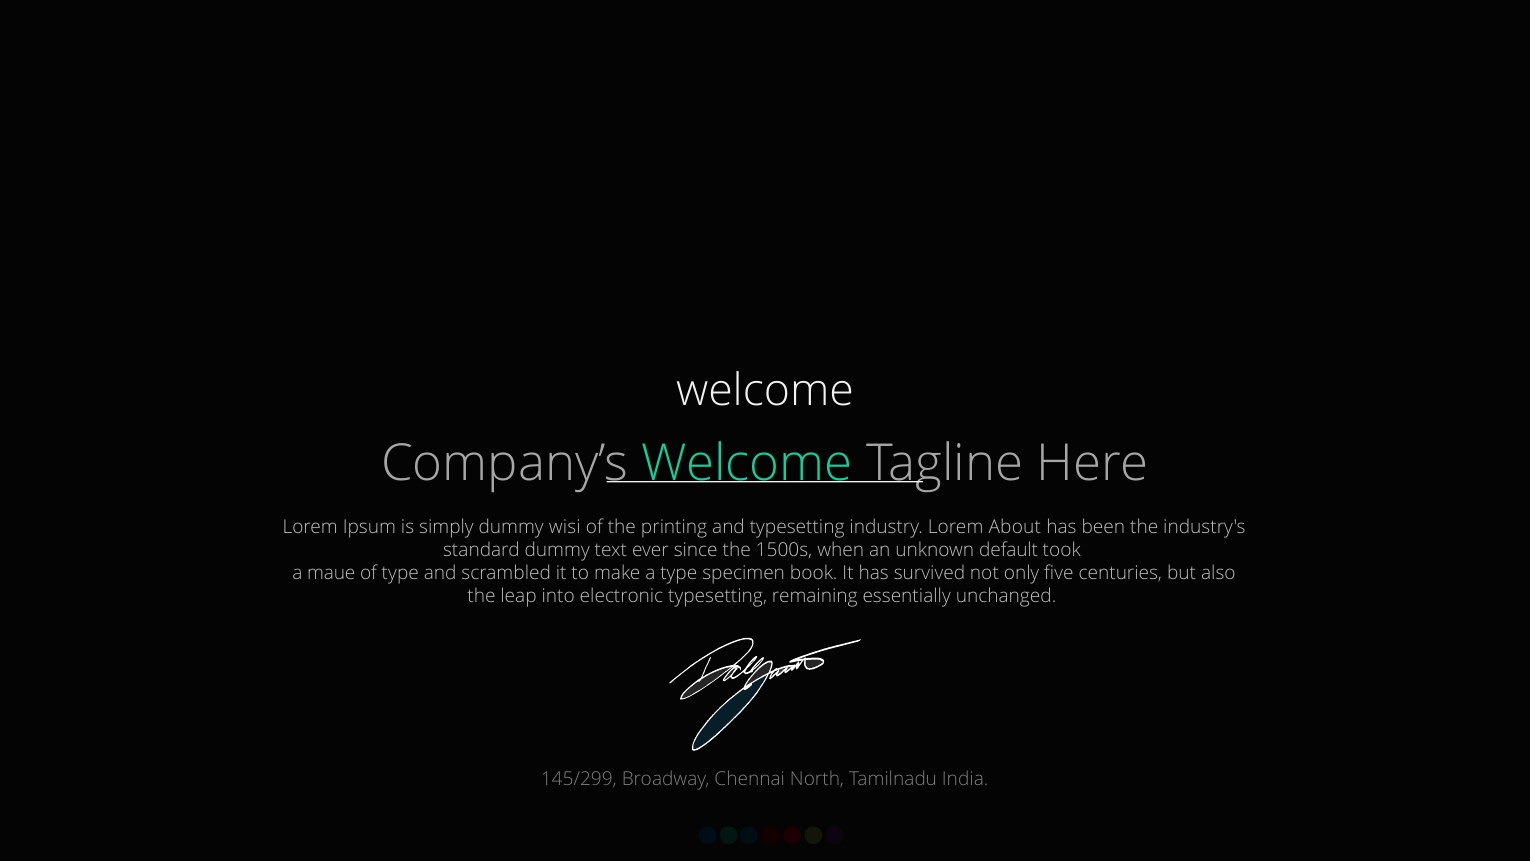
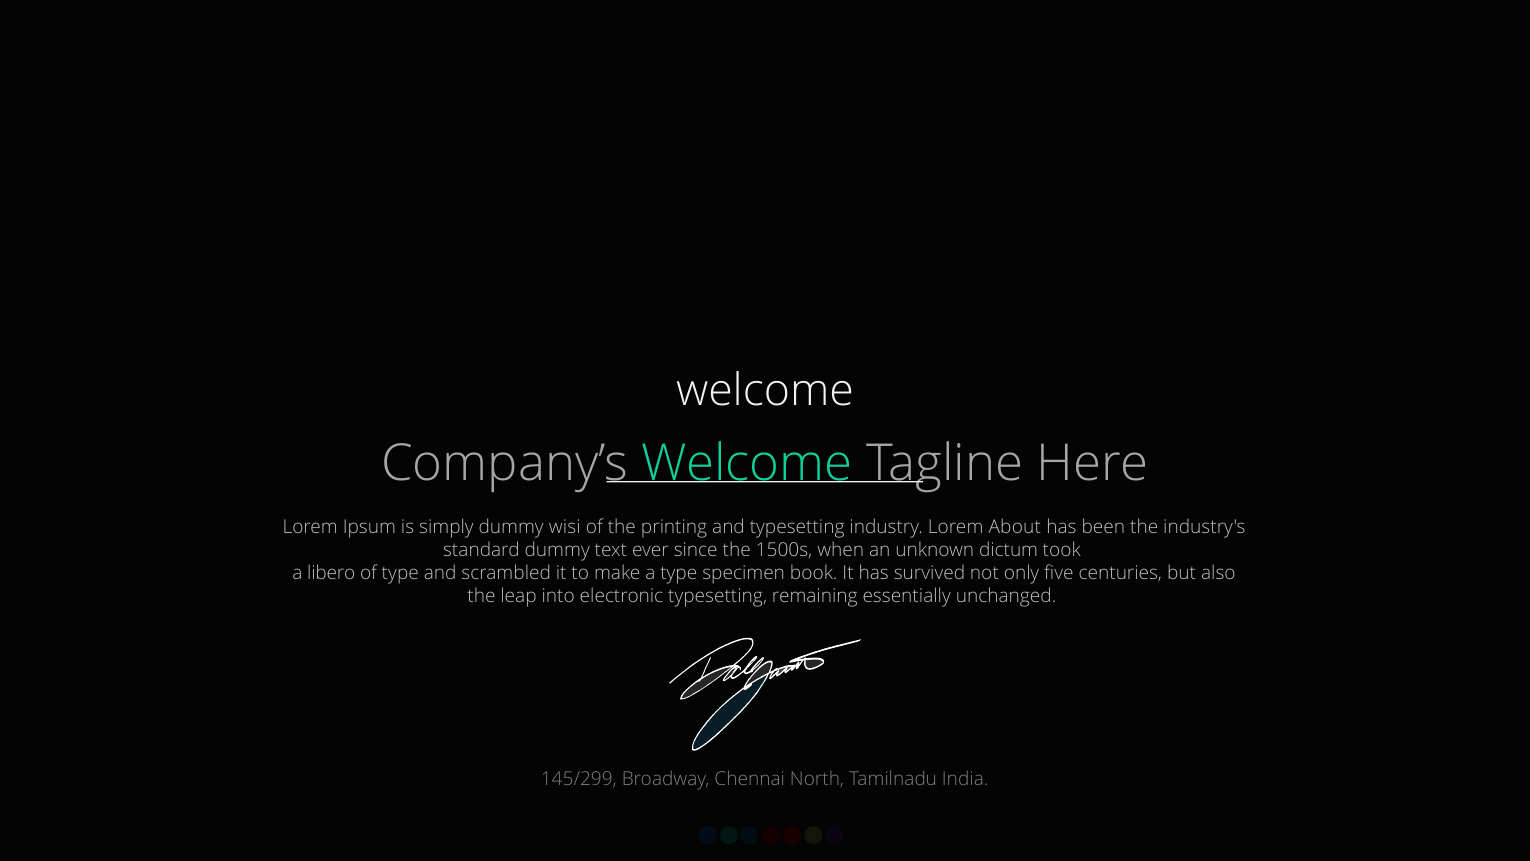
default: default -> dictum
maue: maue -> libero
